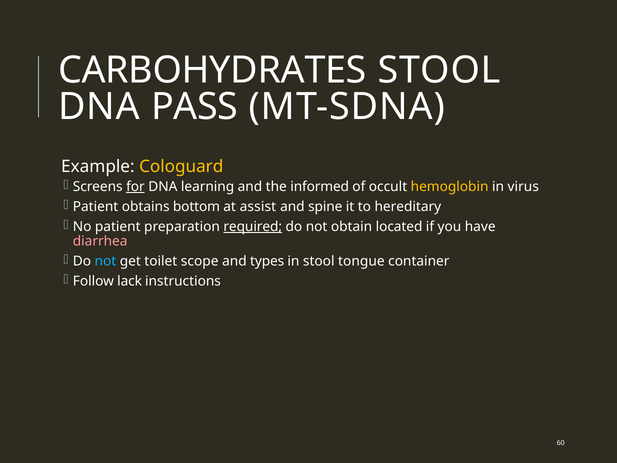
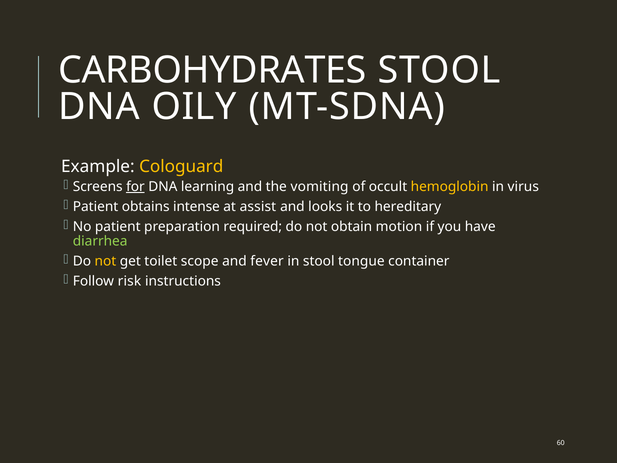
PASS: PASS -> OILY
informed: informed -> vomiting
bottom: bottom -> intense
spine: spine -> looks
required underline: present -> none
located: located -> motion
diarrhea colour: pink -> light green
not at (105, 261) colour: light blue -> yellow
types: types -> fever
lack: lack -> risk
